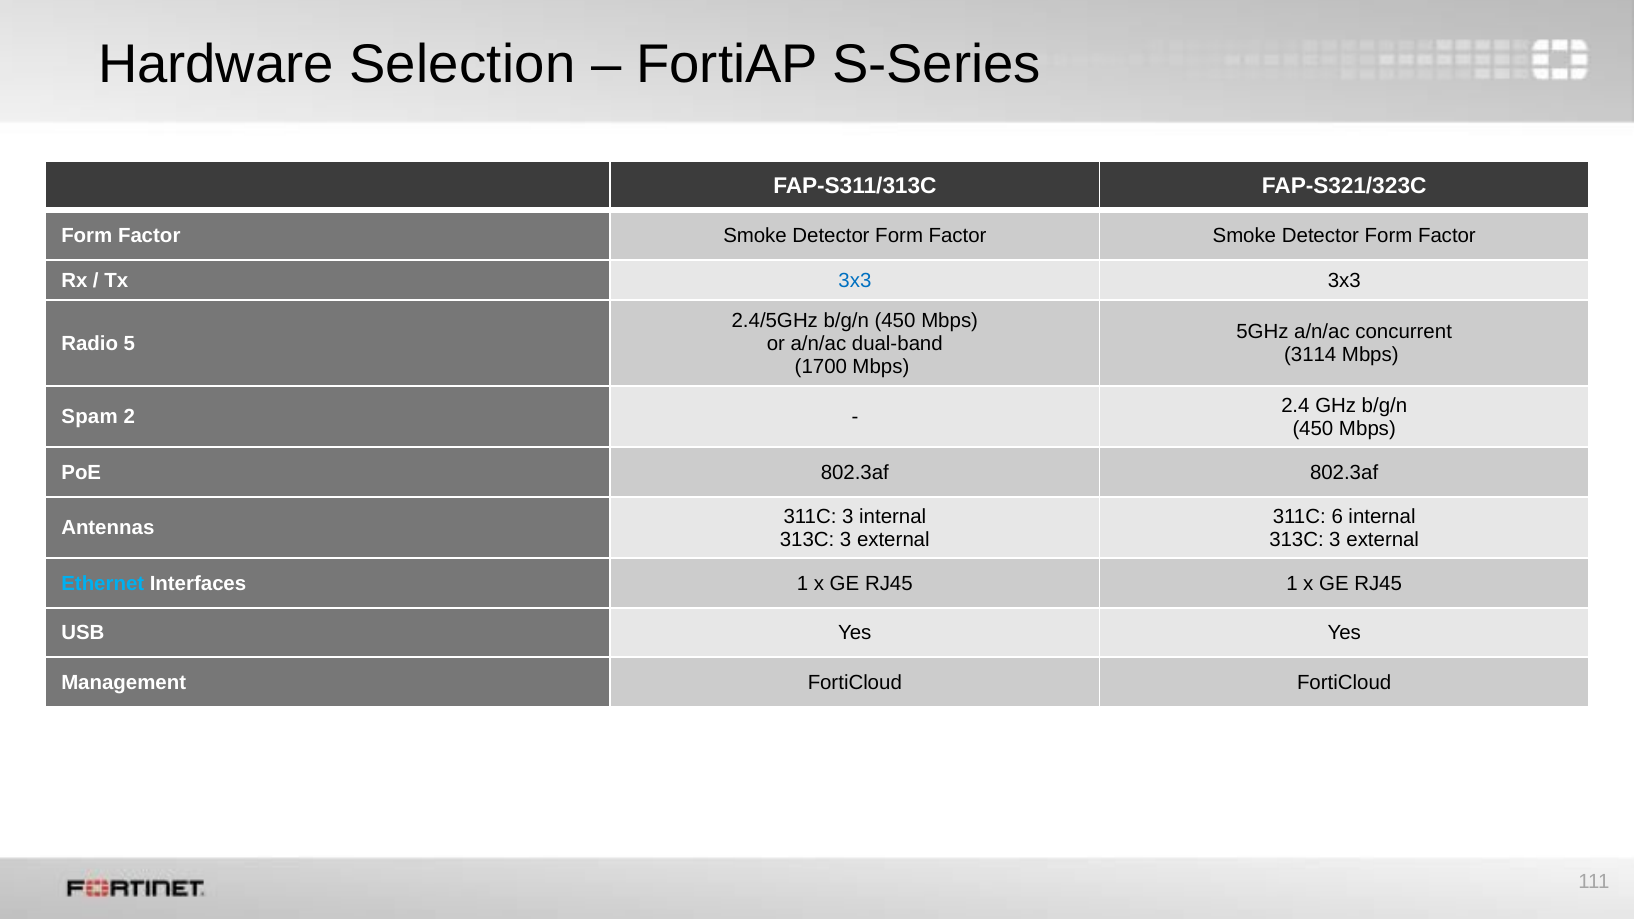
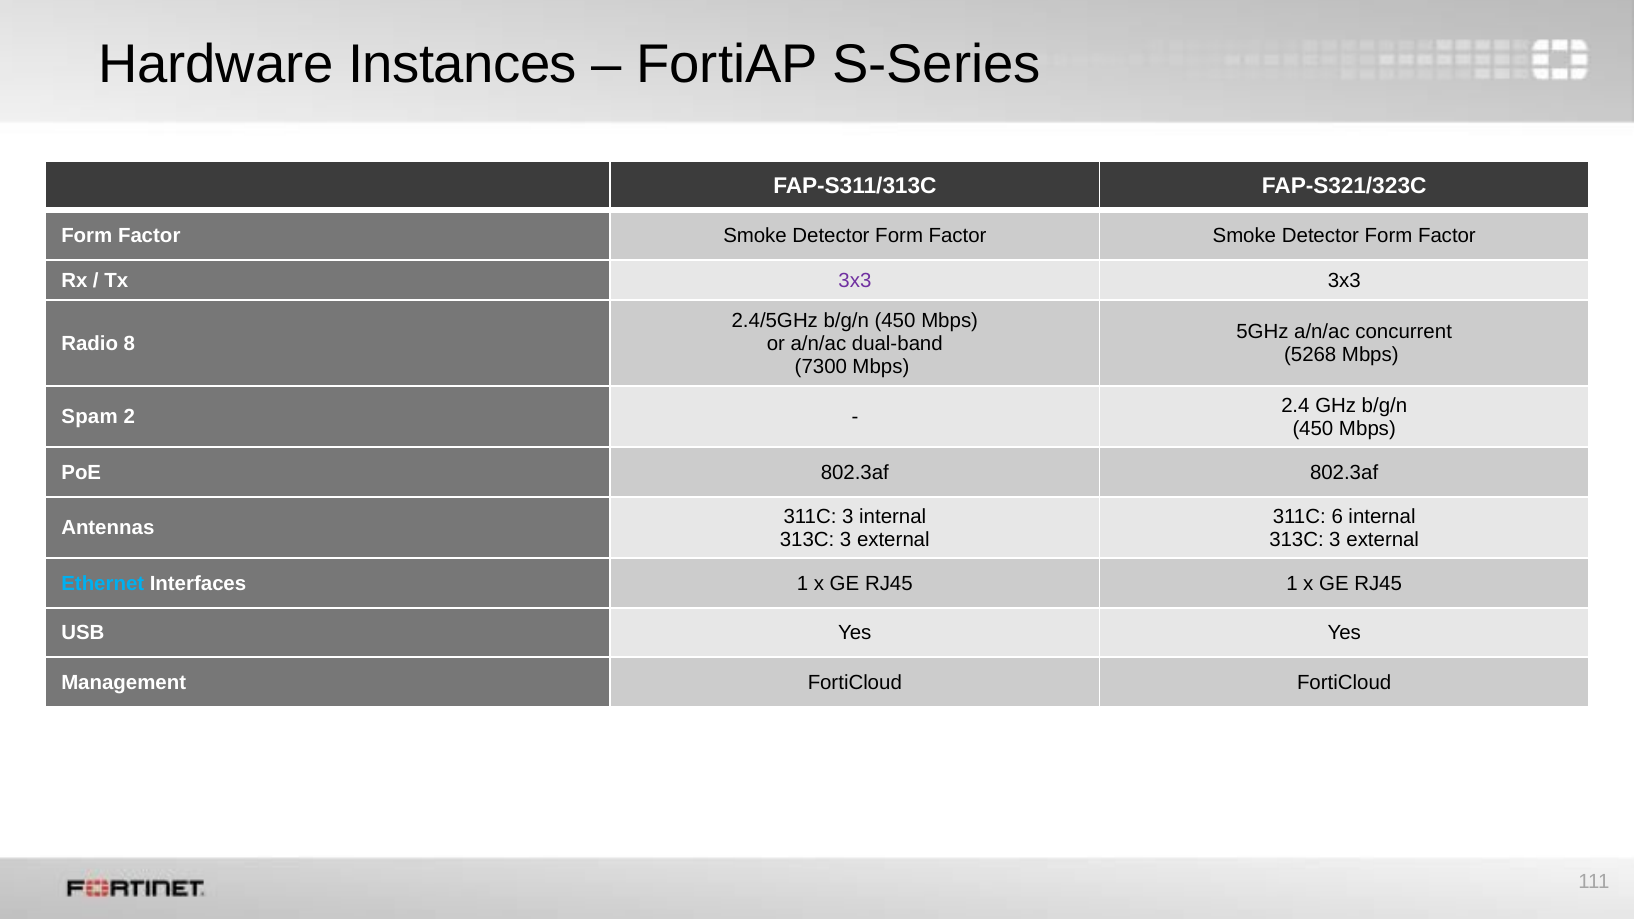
Selection: Selection -> Instances
3x3 at (855, 281) colour: blue -> purple
5: 5 -> 8
3114: 3114 -> 5268
1700: 1700 -> 7300
